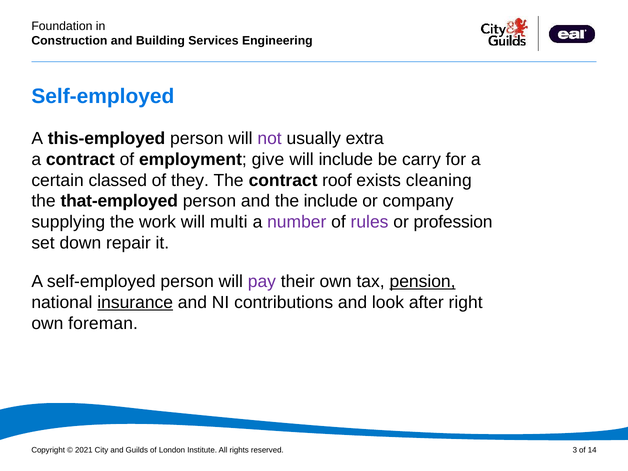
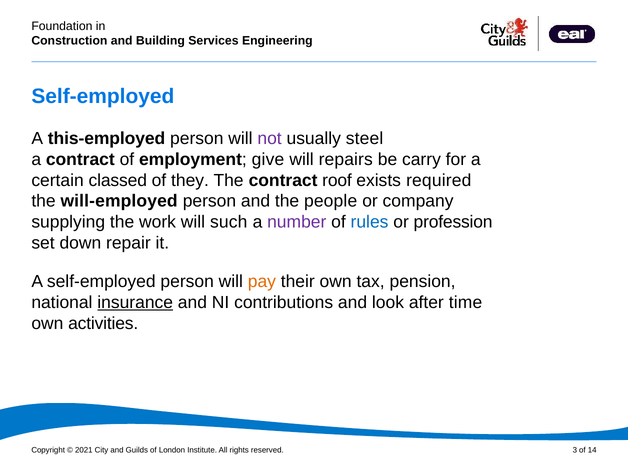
extra: extra -> steel
will include: include -> repairs
cleaning: cleaning -> required
that-employed: that-employed -> will-employed
the include: include -> people
multi: multi -> such
rules colour: purple -> blue
pay colour: purple -> orange
pension underline: present -> none
right: right -> time
foreman: foreman -> activities
